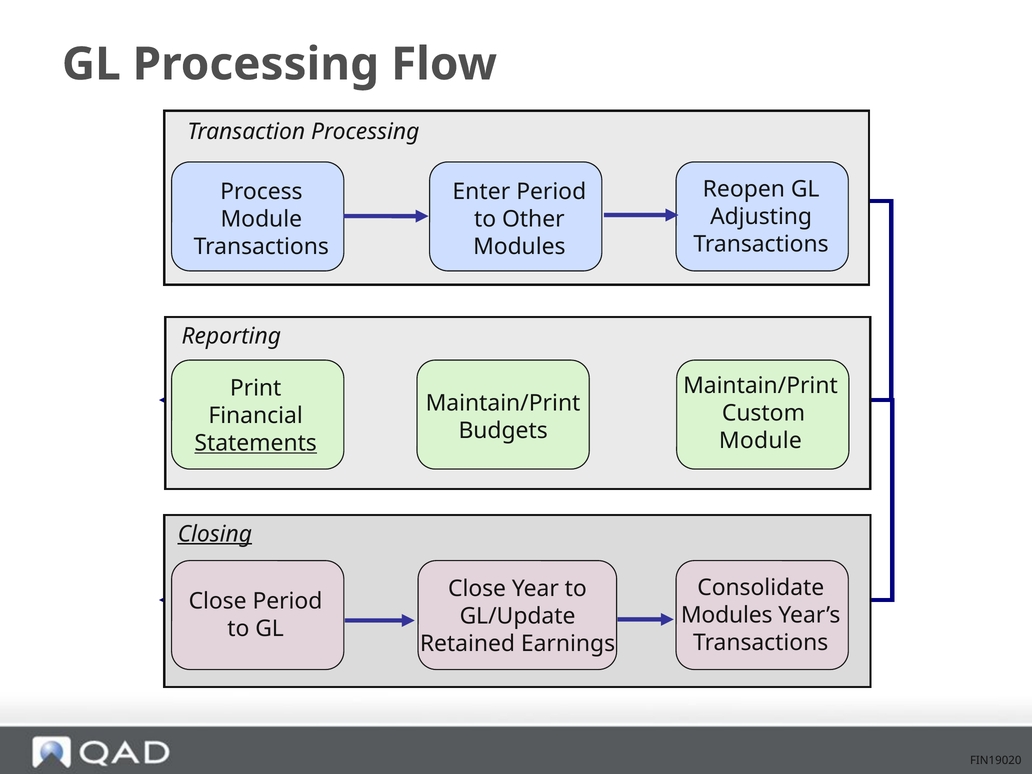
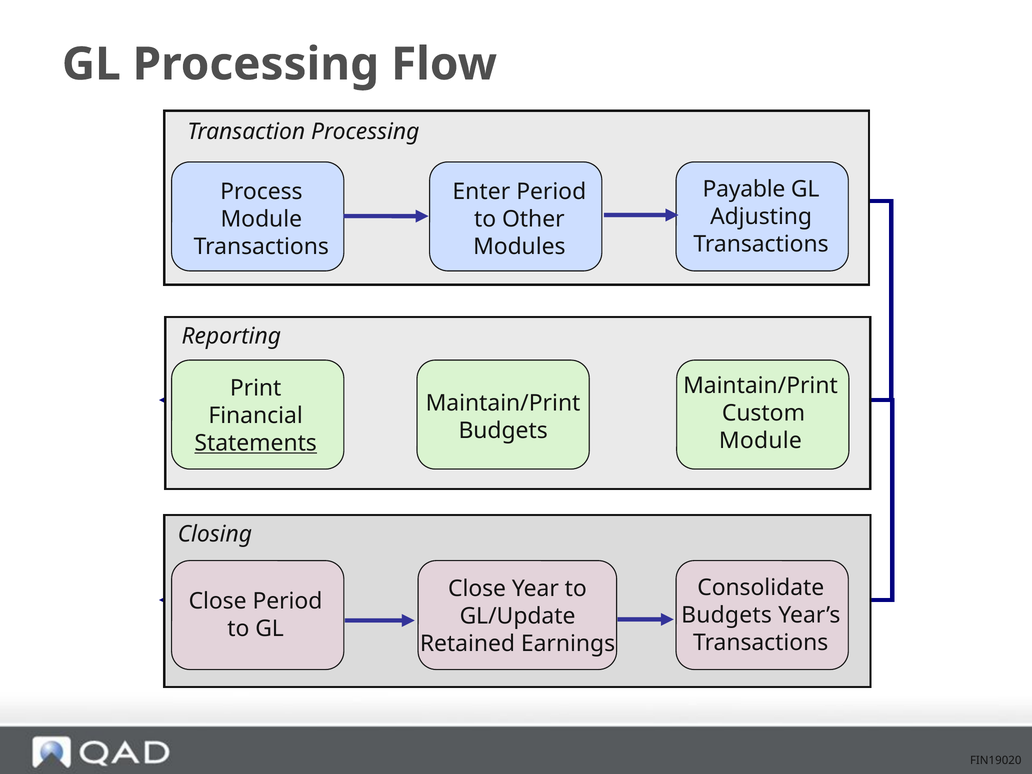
Reopen: Reopen -> Payable
Closing underline: present -> none
Modules at (727, 615): Modules -> Budgets
